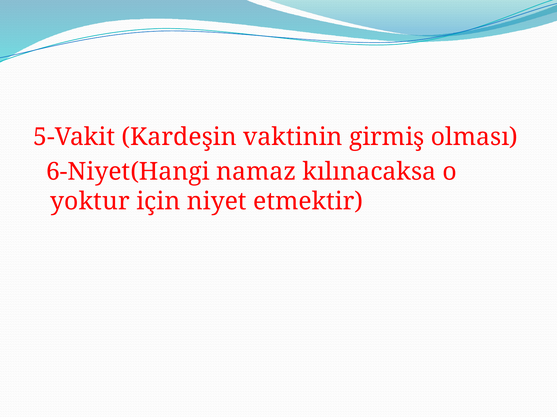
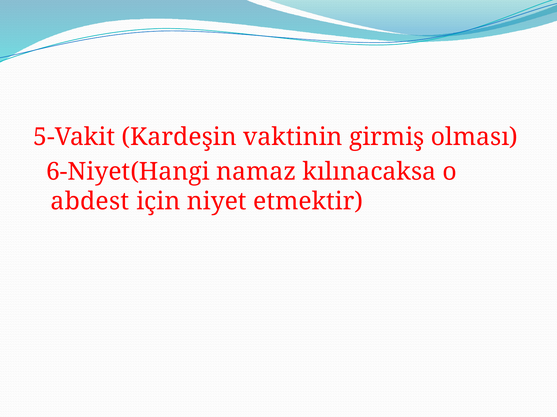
yoktur: yoktur -> abdest
